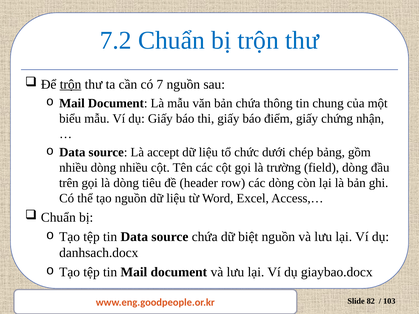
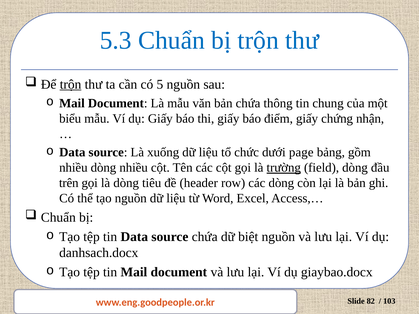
7.2: 7.2 -> 5.3
7: 7 -> 5
accept: accept -> xuống
chép: chép -> page
trường underline: none -> present
